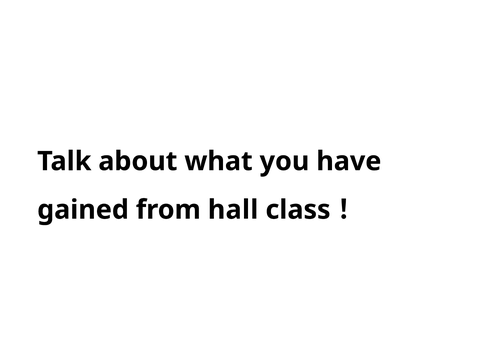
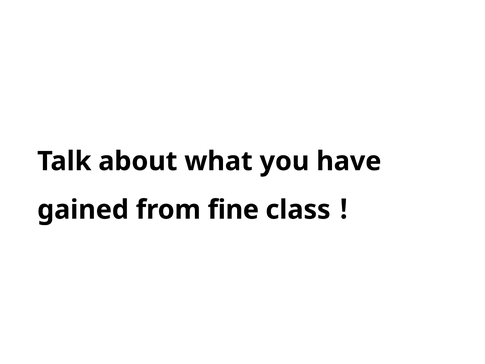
hall: hall -> fine
